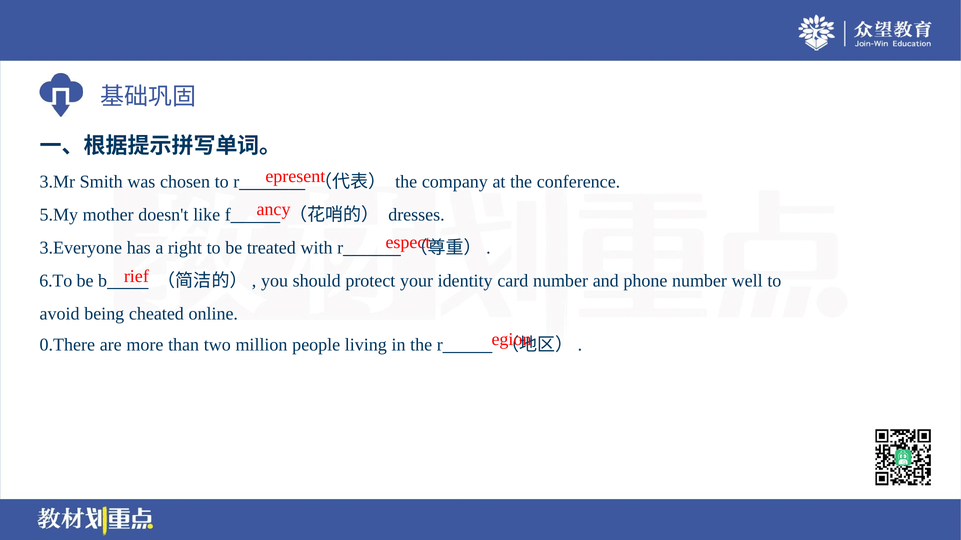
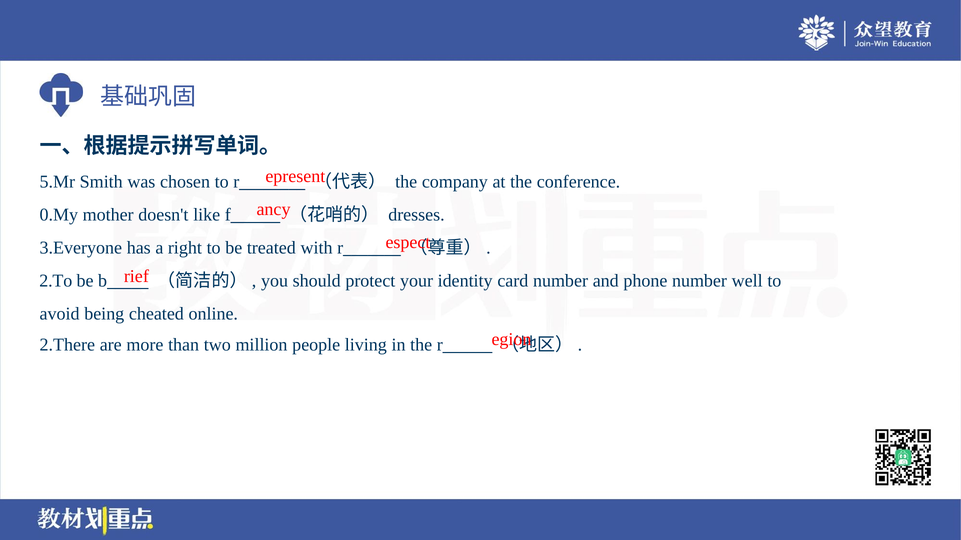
3.Mr: 3.Mr -> 5.Mr
5.My: 5.My -> 0.My
6.To: 6.To -> 2.To
0.There: 0.There -> 2.There
